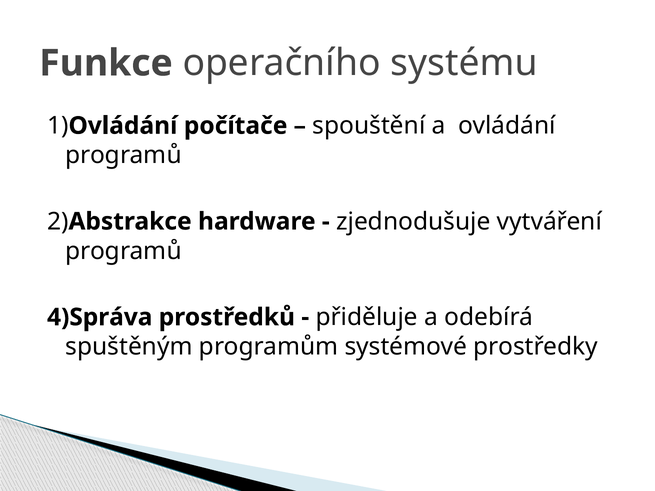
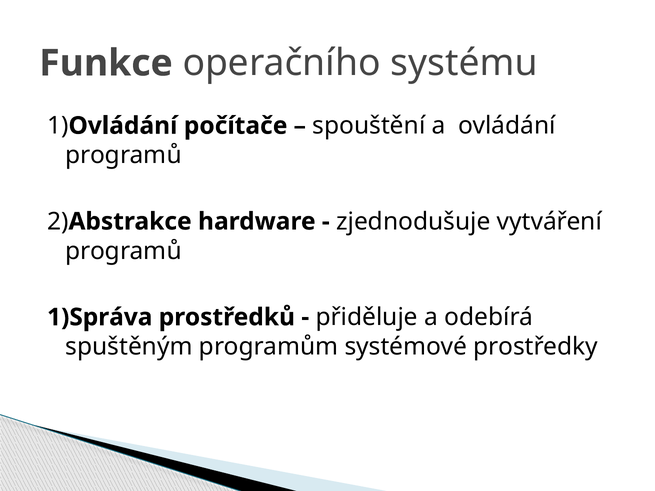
4)Správa: 4)Správa -> 1)Správa
